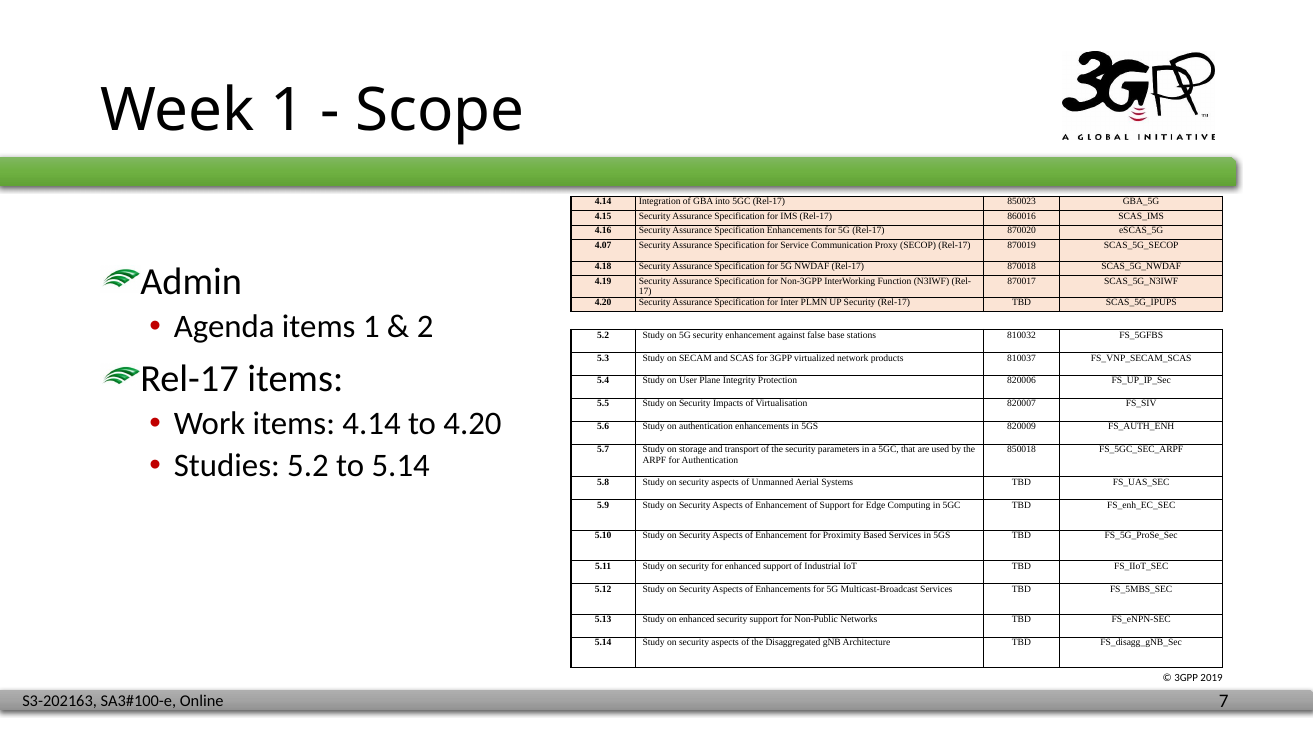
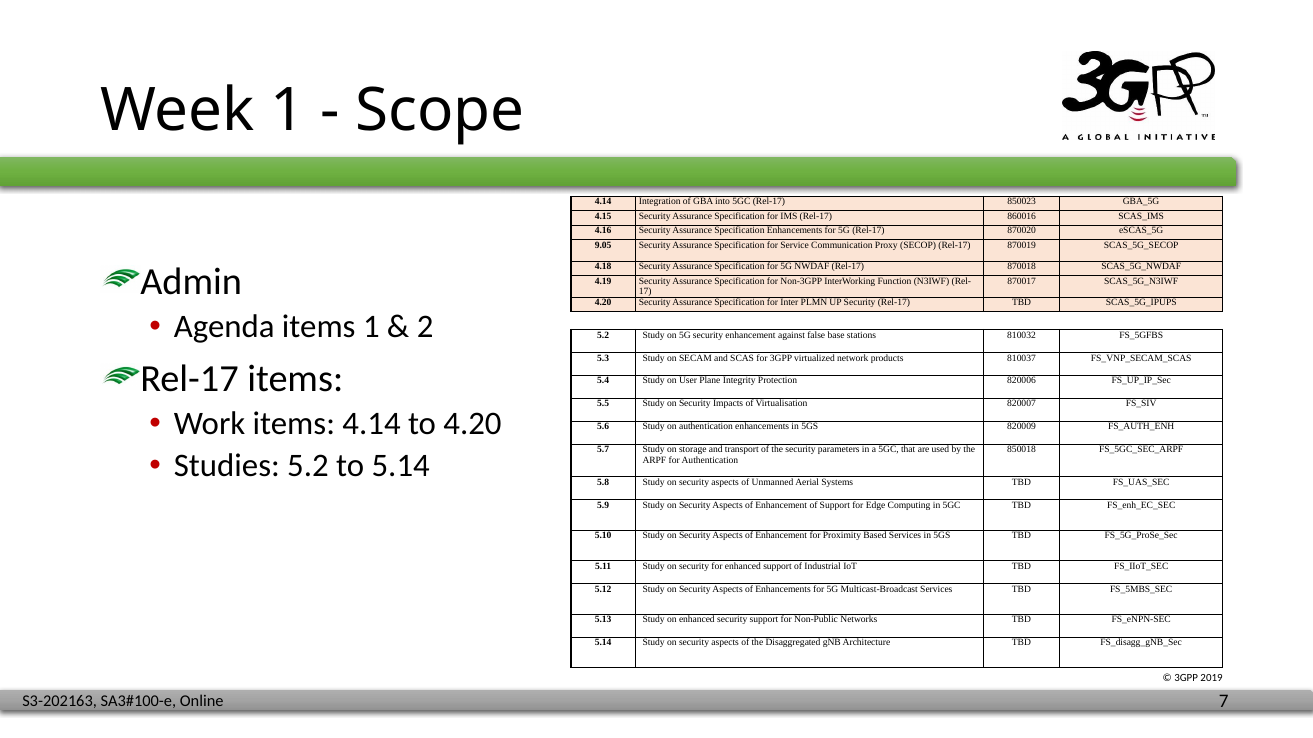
4.07: 4.07 -> 9.05
